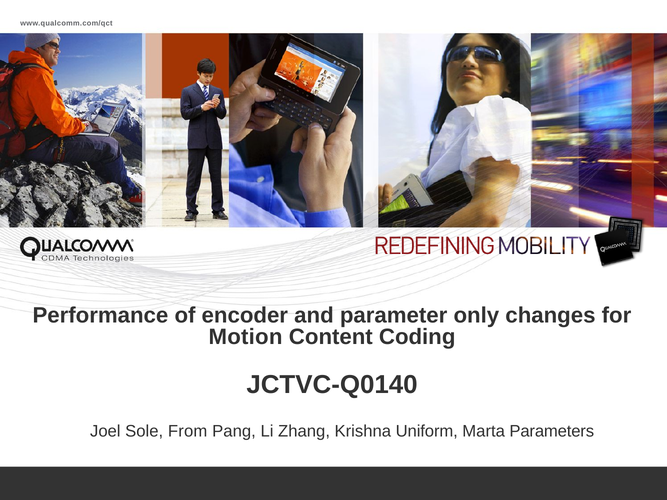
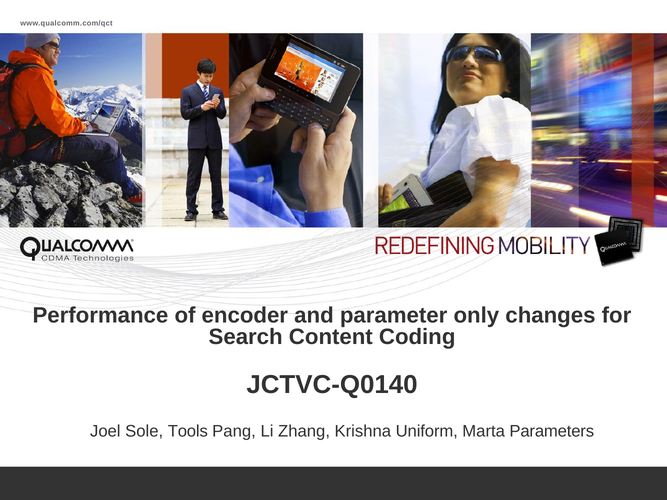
Motion: Motion -> Search
From: From -> Tools
